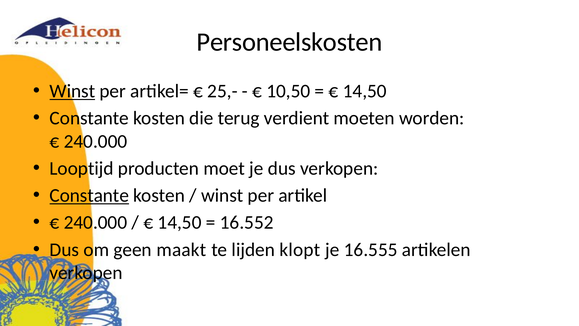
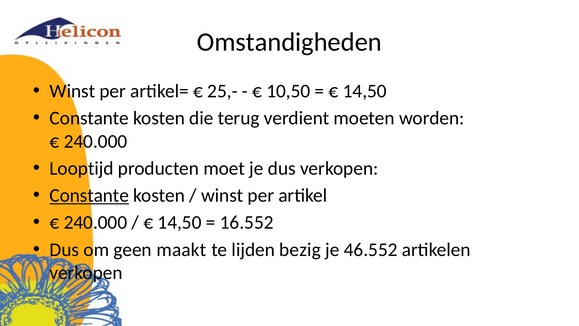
Personeelskosten: Personeelskosten -> Omstandigheden
Winst at (72, 91) underline: present -> none
klopt: klopt -> bezig
16.555: 16.555 -> 46.552
